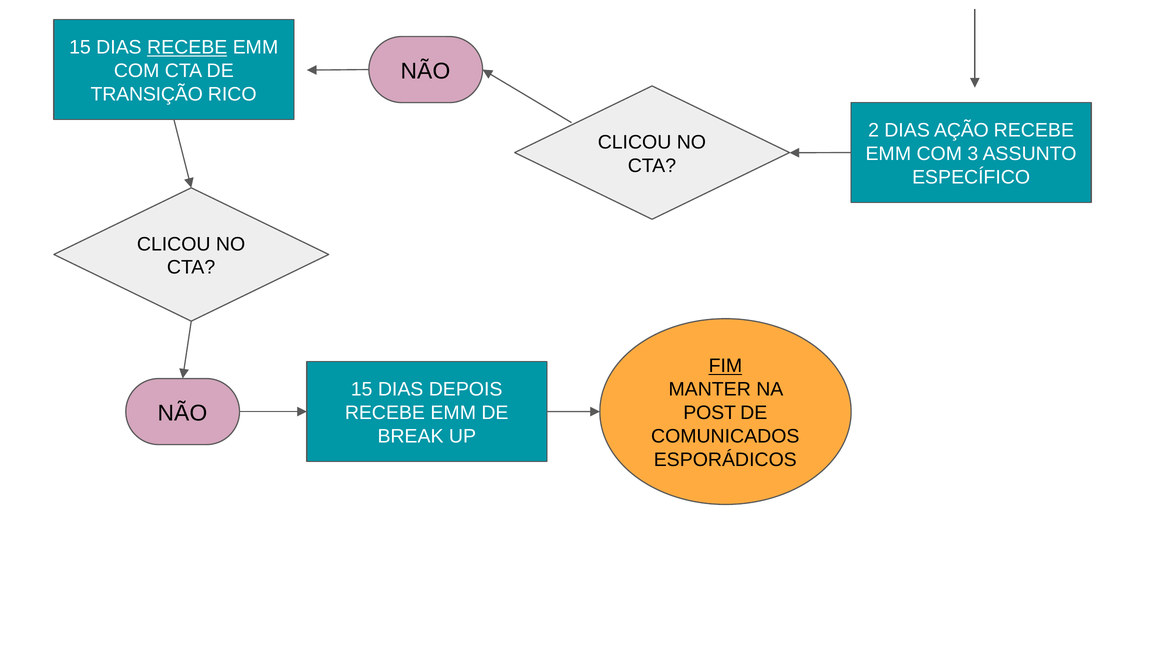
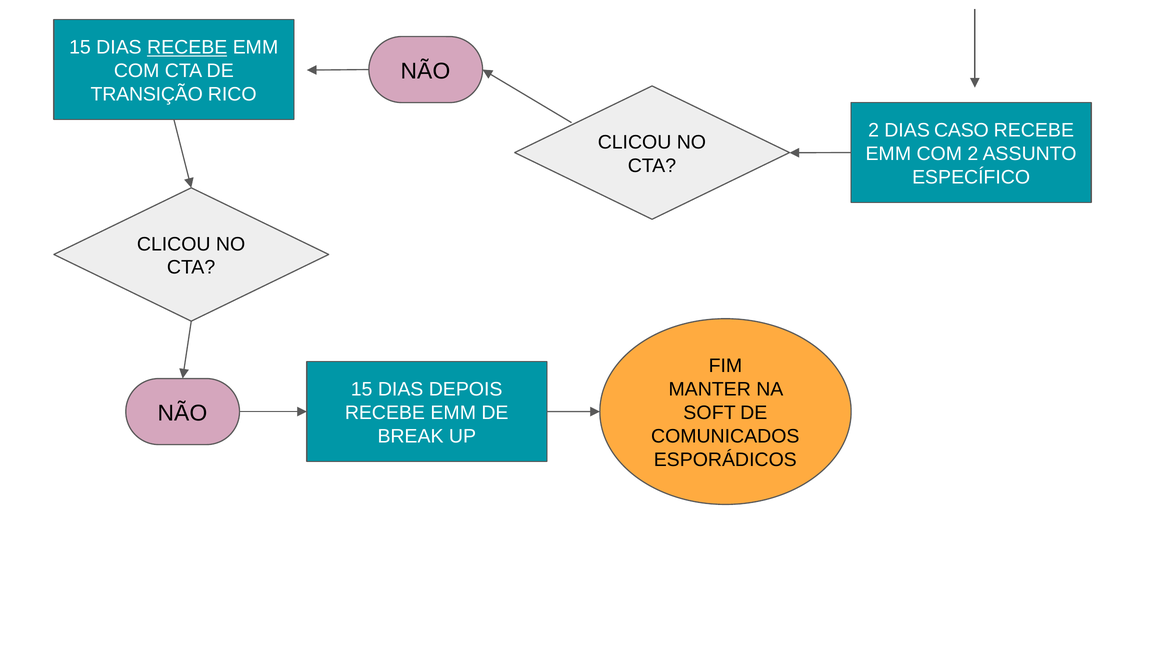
AÇÃO: AÇÃO -> CASO
COM 3: 3 -> 2
FIM underline: present -> none
POST: POST -> SOFT
